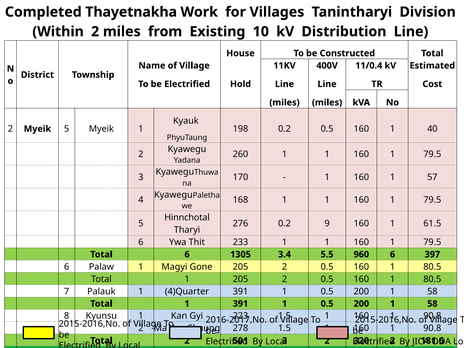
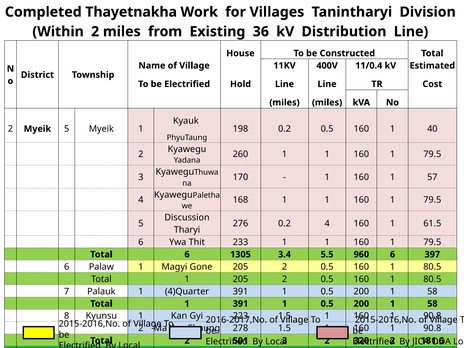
Existing 10: 10 -> 36
Hinnchotal: Hinnchotal -> Discussion
0.2 9: 9 -> 4
